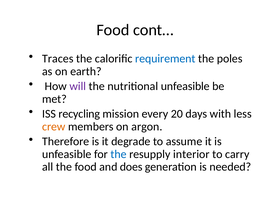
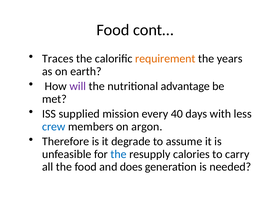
requirement colour: blue -> orange
poles: poles -> years
nutritional unfeasible: unfeasible -> advantage
recycling: recycling -> supplied
20: 20 -> 40
crew colour: orange -> blue
interior: interior -> calories
